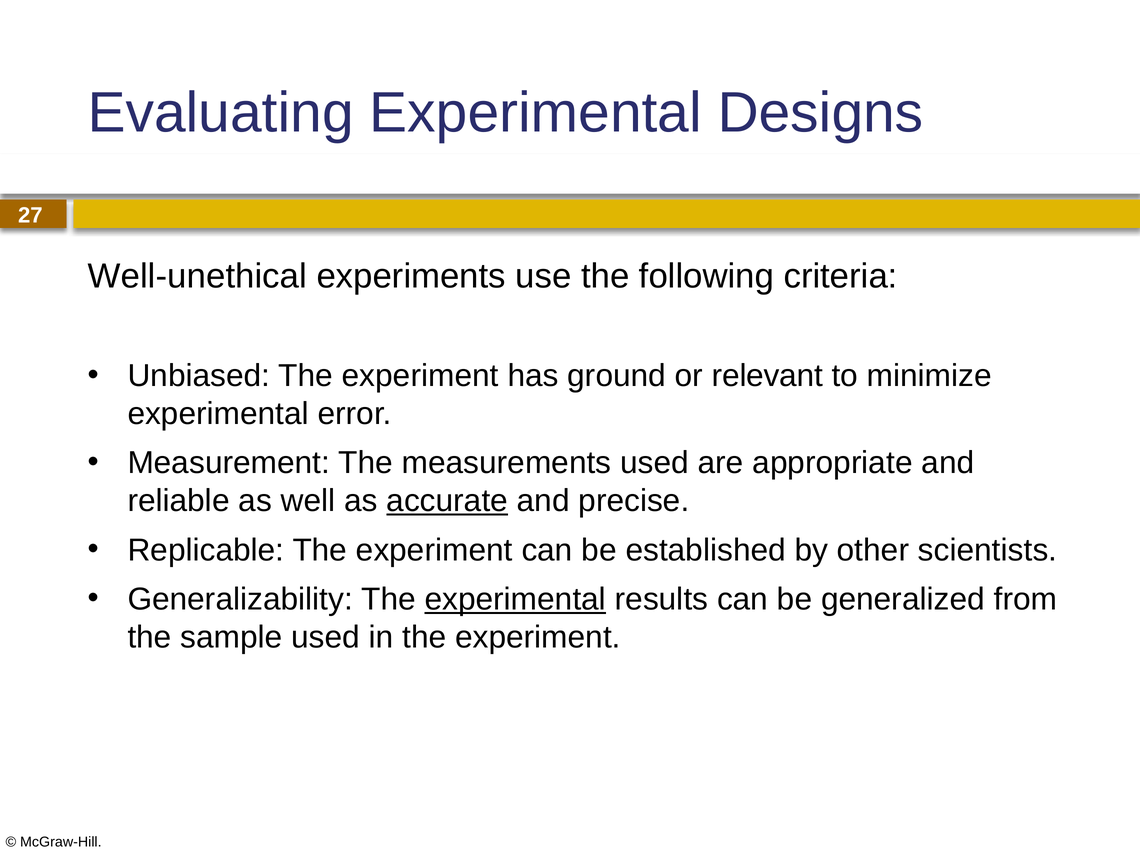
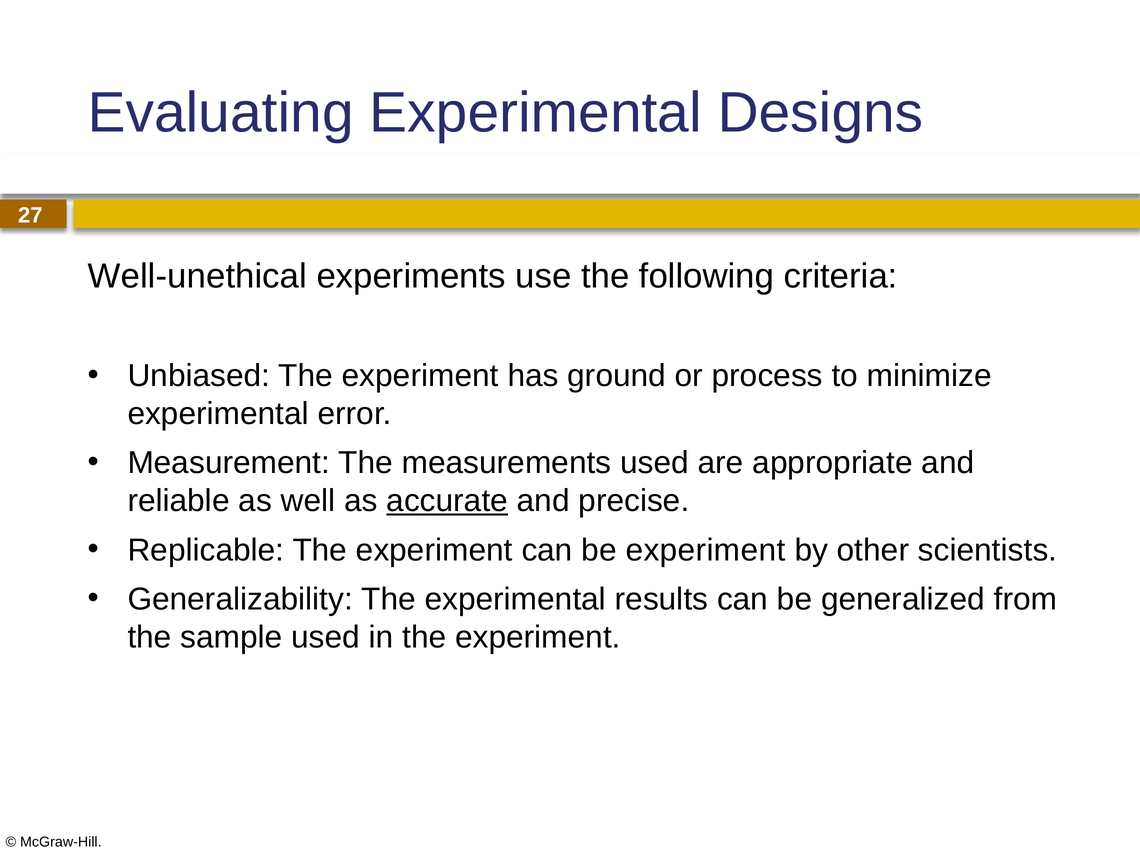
relevant: relevant -> process
be established: established -> experiment
experimental at (515, 599) underline: present -> none
